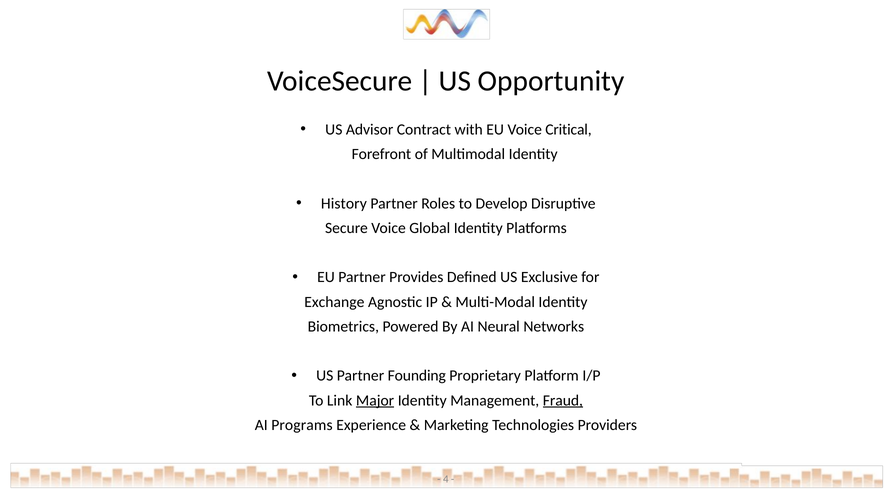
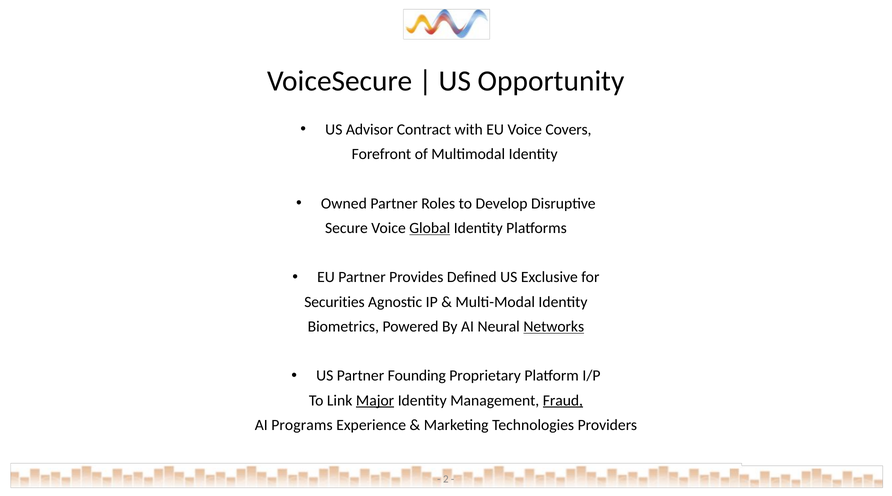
Critical: Critical -> Covers
History: History -> Owned
Global underline: none -> present
Exchange: Exchange -> Securities
Networks underline: none -> present
4: 4 -> 2
